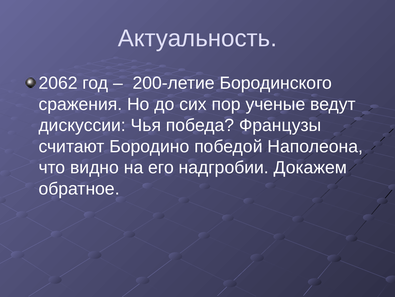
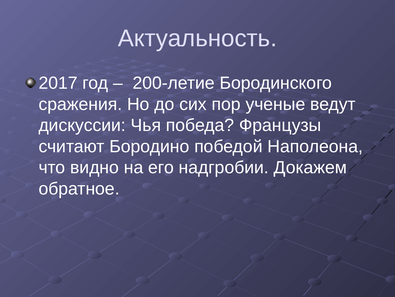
2062: 2062 -> 2017
